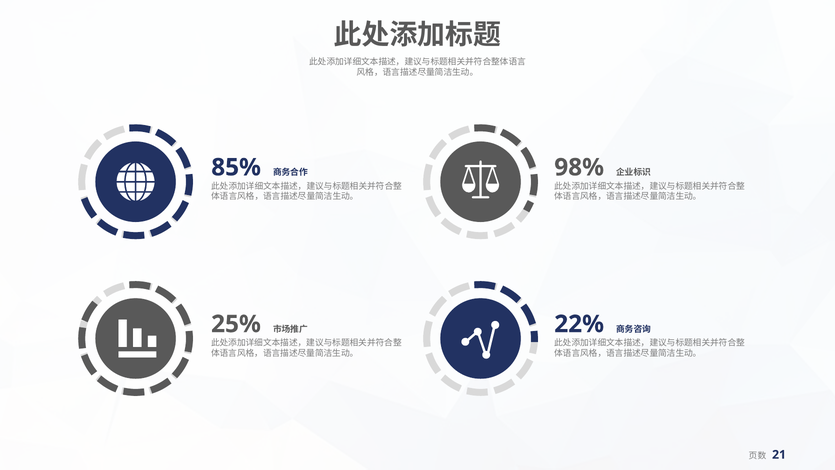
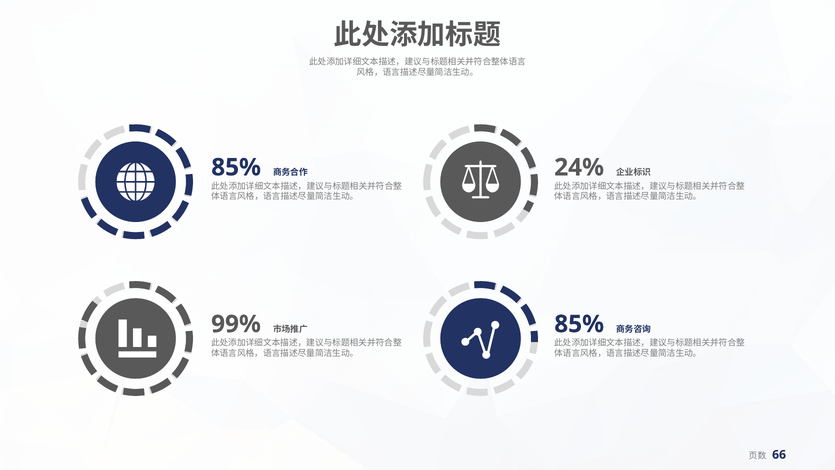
98%: 98% -> 24%
25%: 25% -> 99%
22% at (579, 324): 22% -> 85%
21: 21 -> 66
